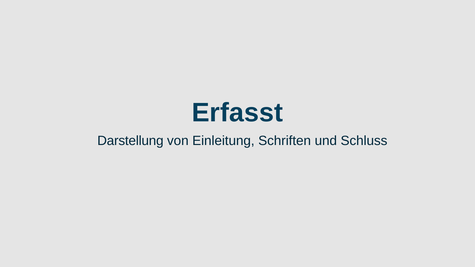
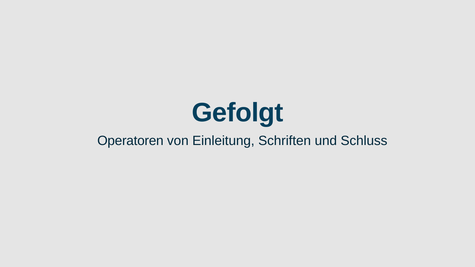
Erfasst: Erfasst -> Gefolgt
Darstellung: Darstellung -> Operatoren
